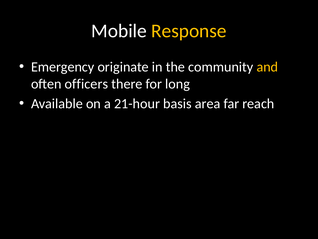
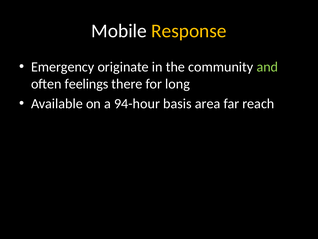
and colour: yellow -> light green
officers: officers -> feelings
21-hour: 21-hour -> 94-hour
